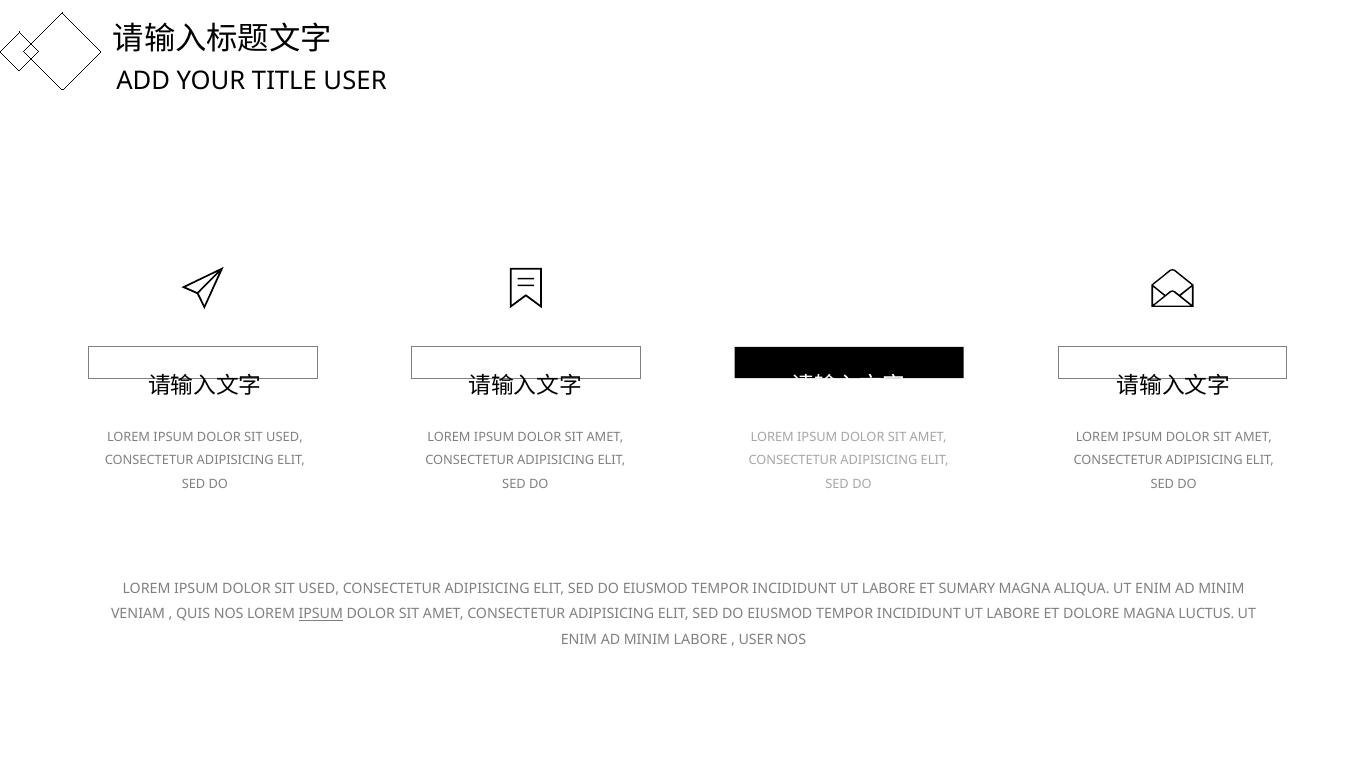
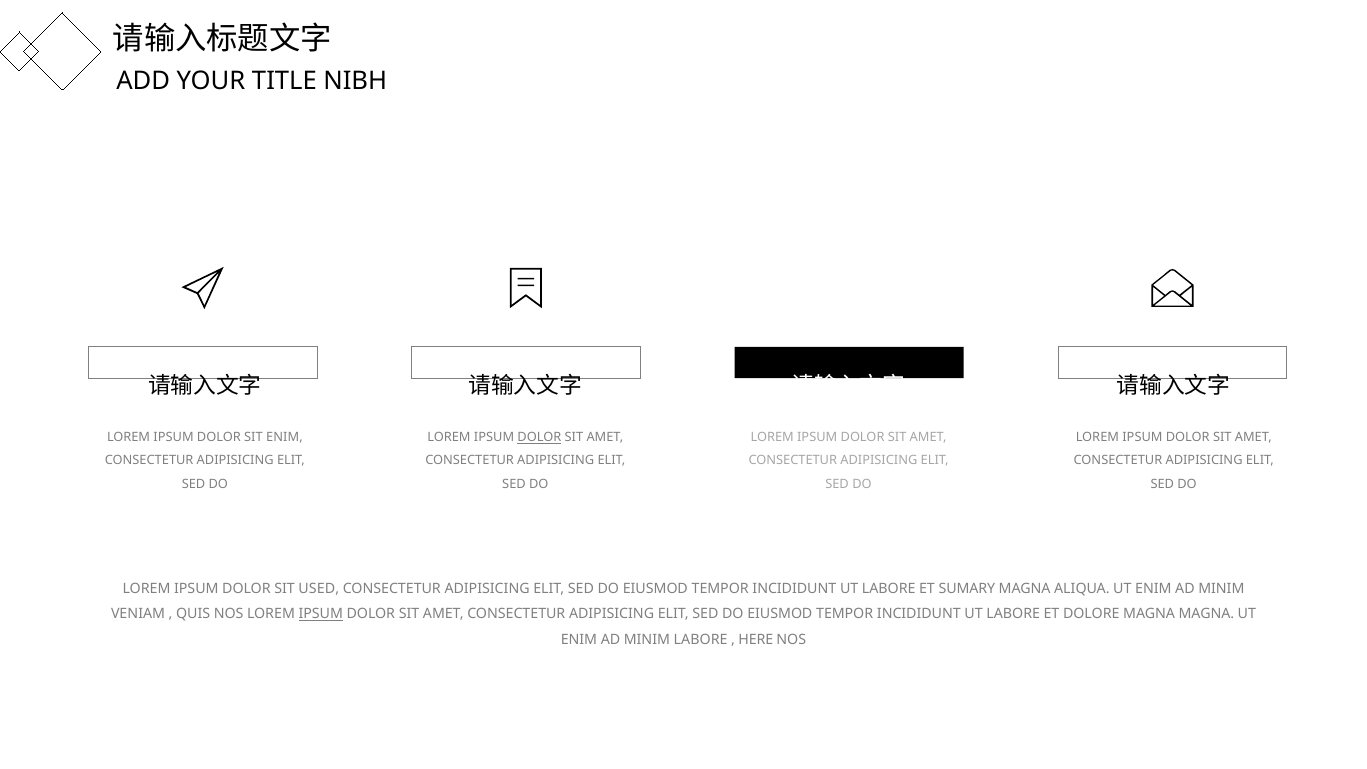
TITLE USER: USER -> NIBH
USED at (284, 438): USED -> ENIM
DOLOR at (539, 438) underline: none -> present
MAGNA LUCTUS: LUCTUS -> MAGNA
USER at (756, 640): USER -> HERE
